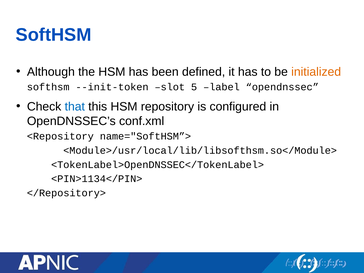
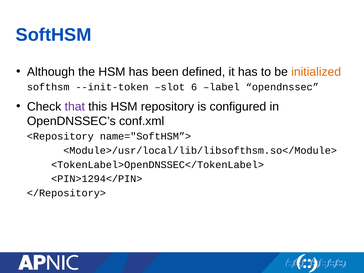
5: 5 -> 6
that colour: blue -> purple
<PIN>1134</PIN>: <PIN>1134</PIN> -> <PIN>1294</PIN>
